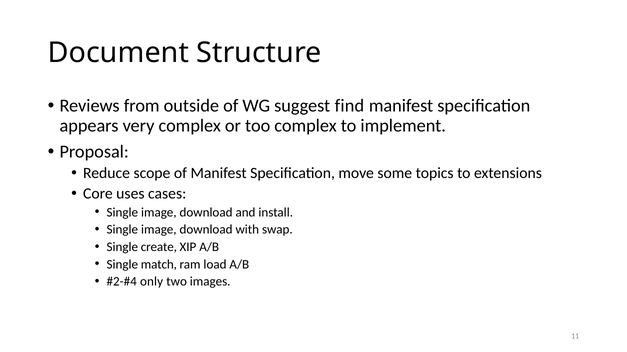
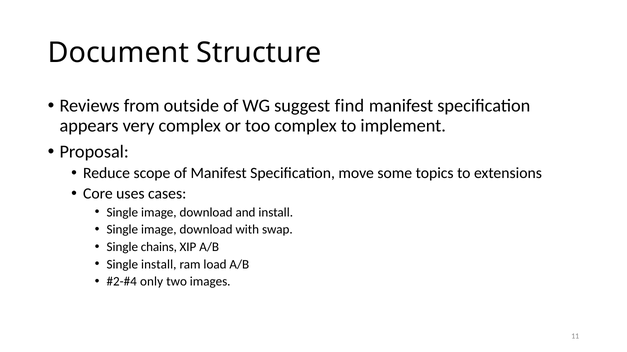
create: create -> chains
Single match: match -> install
